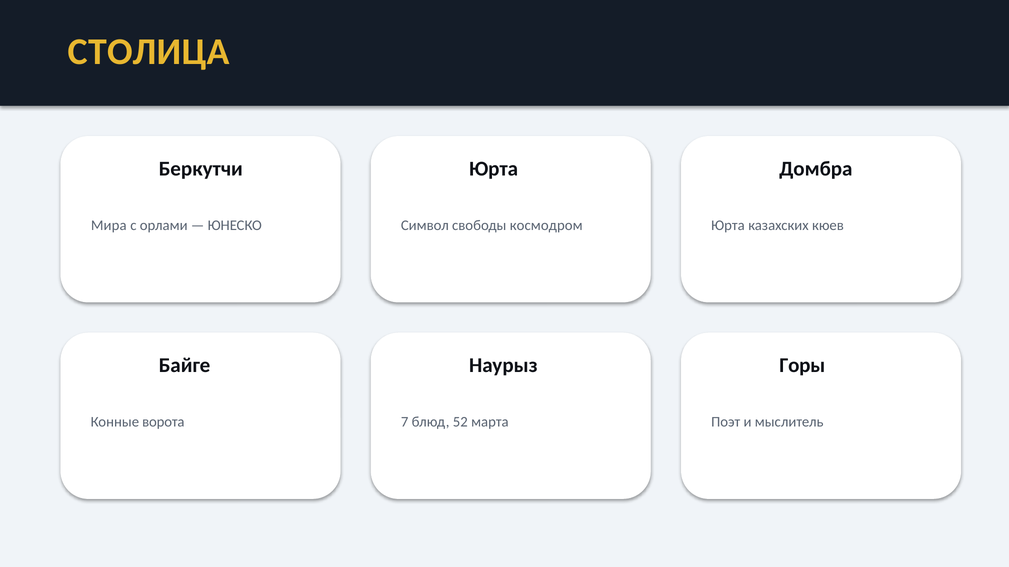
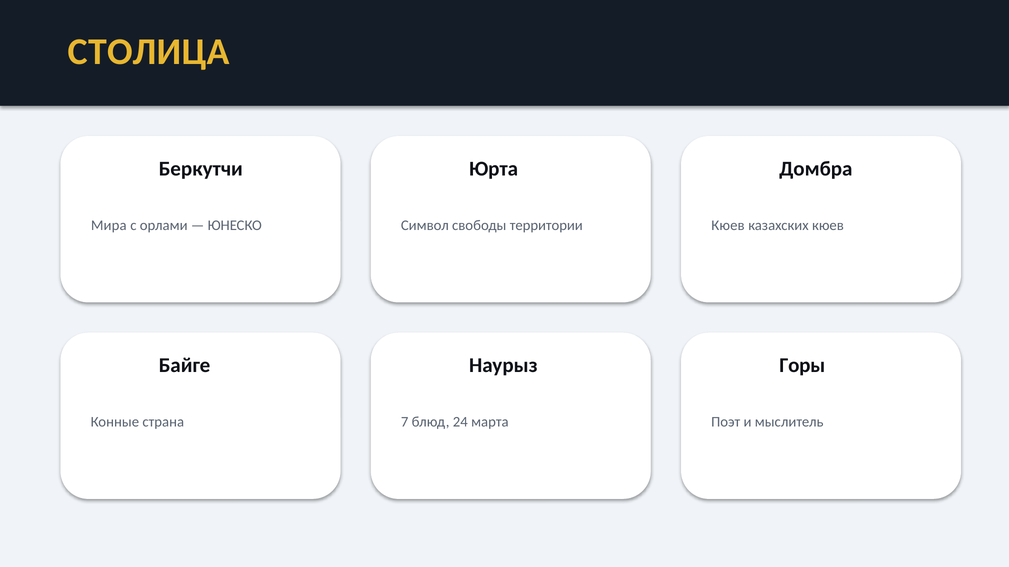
космодром: космодром -> территории
Юрта at (728, 225): Юрта -> Кюев
ворота: ворота -> страна
52: 52 -> 24
